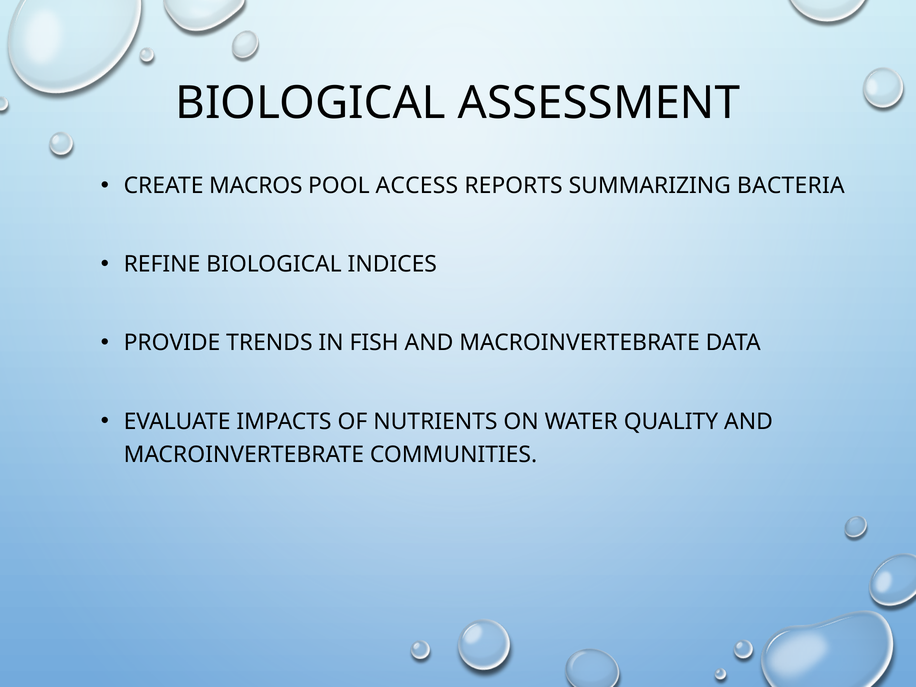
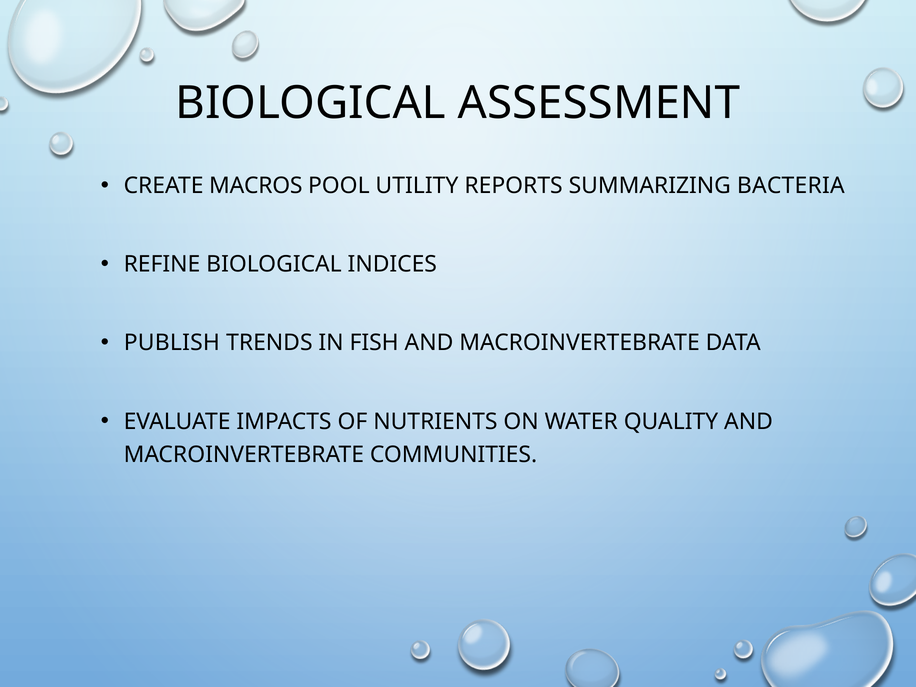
ACCESS: ACCESS -> UTILITY
PROVIDE: PROVIDE -> PUBLISH
